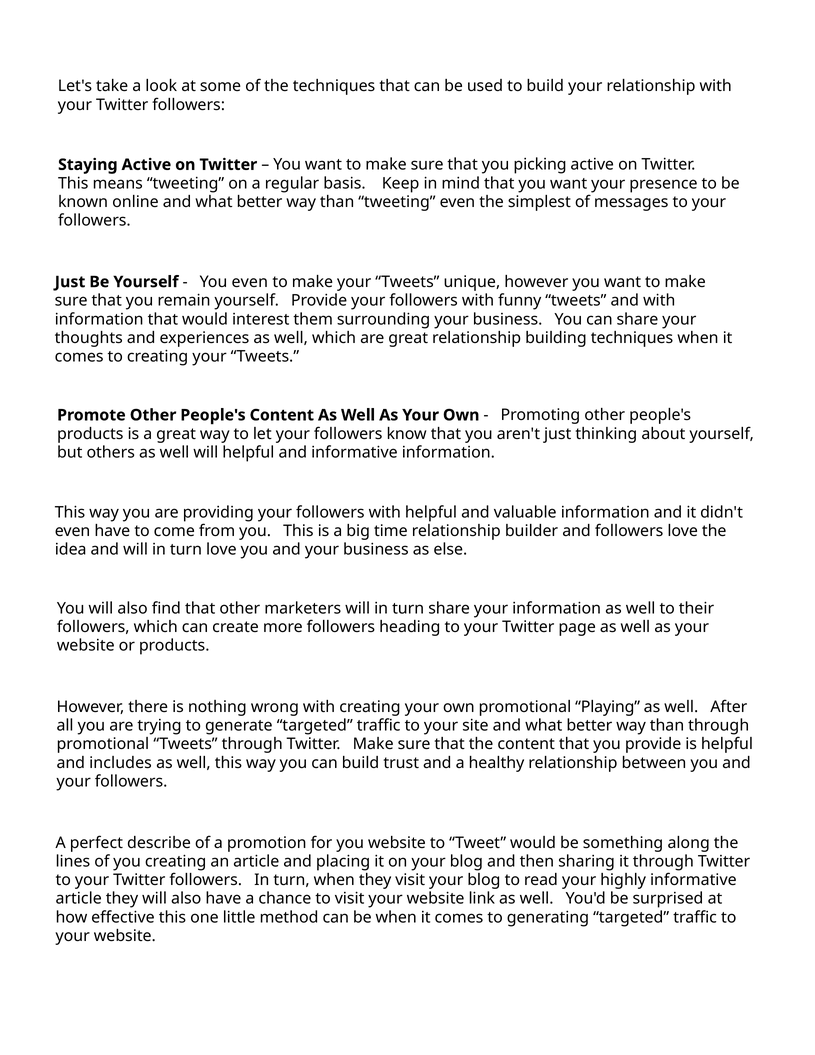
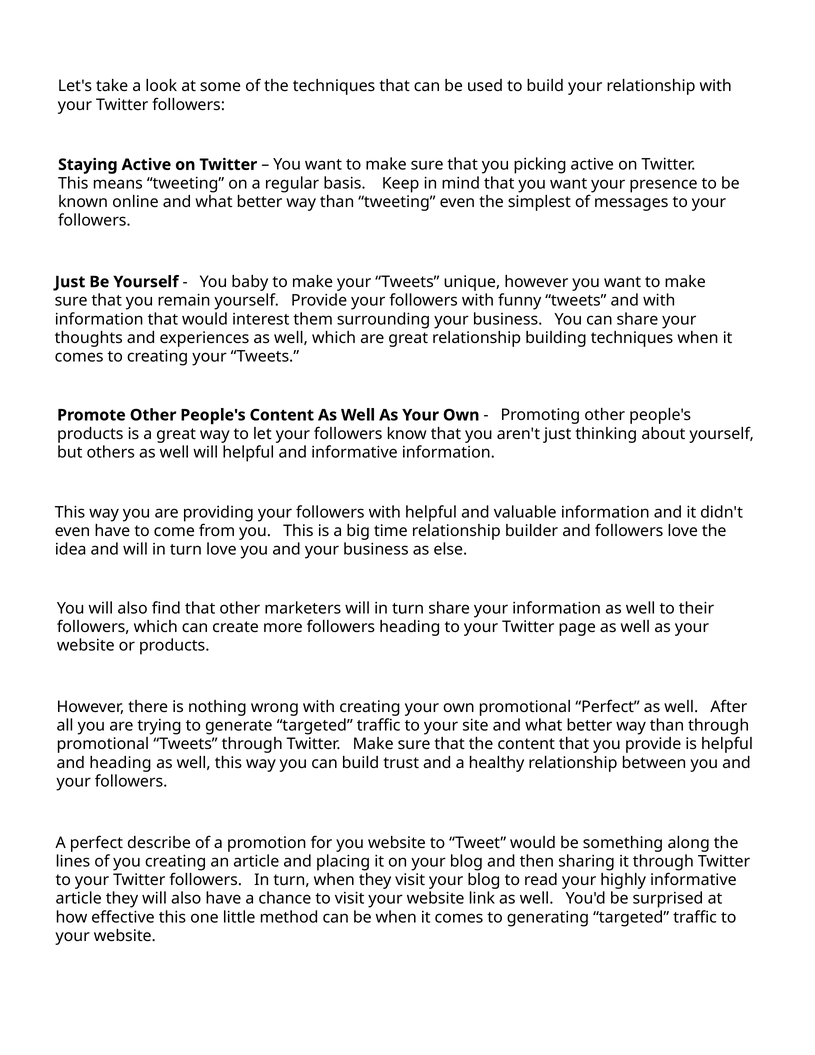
You even: even -> baby
promotional Playing: Playing -> Perfect
and includes: includes -> heading
